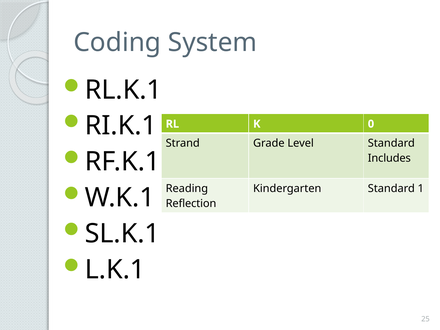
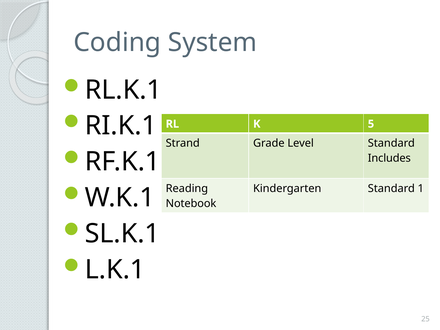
0: 0 -> 5
Reflection: Reflection -> Notebook
